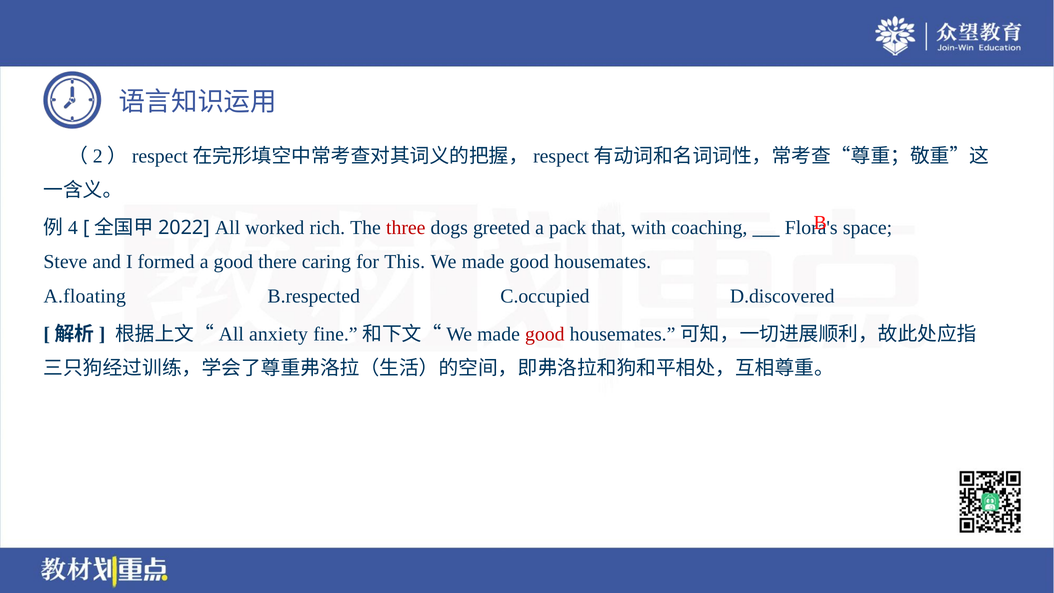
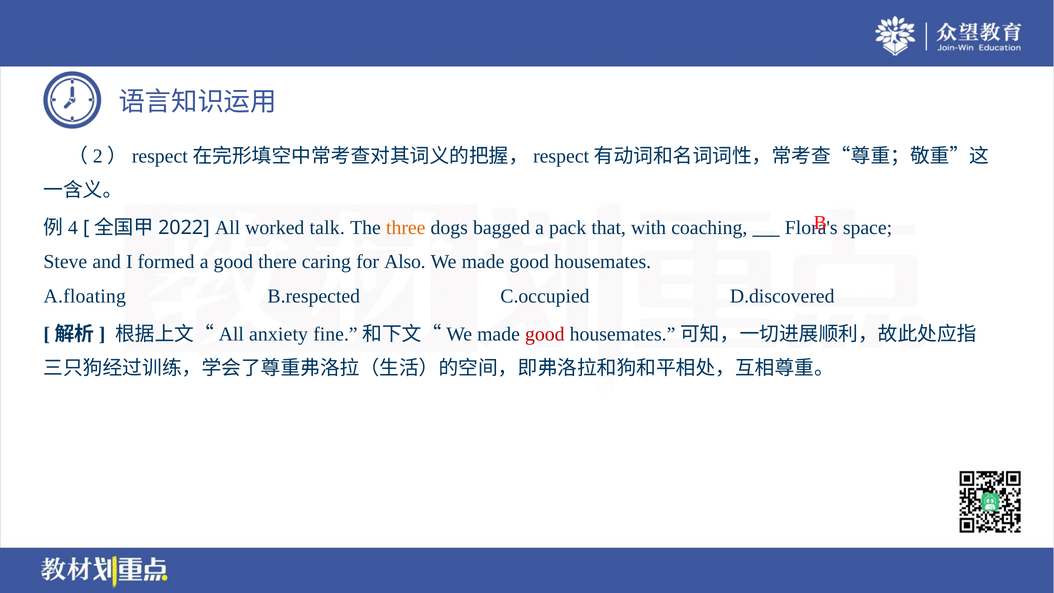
rich: rich -> talk
three colour: red -> orange
greeted: greeted -> bagged
This: This -> Also
